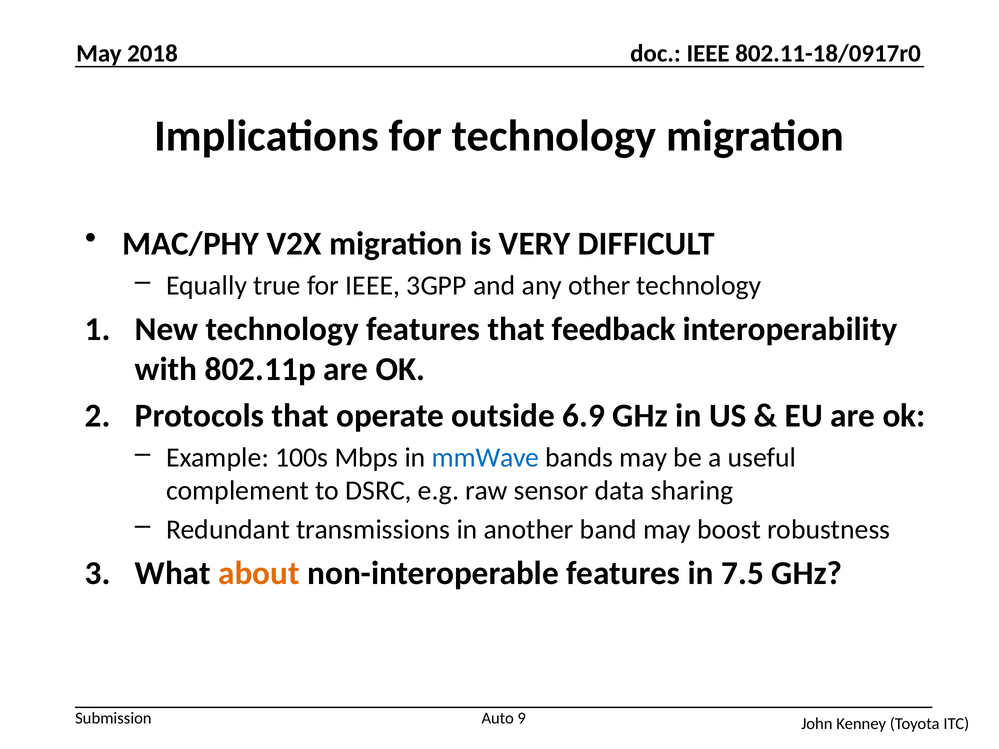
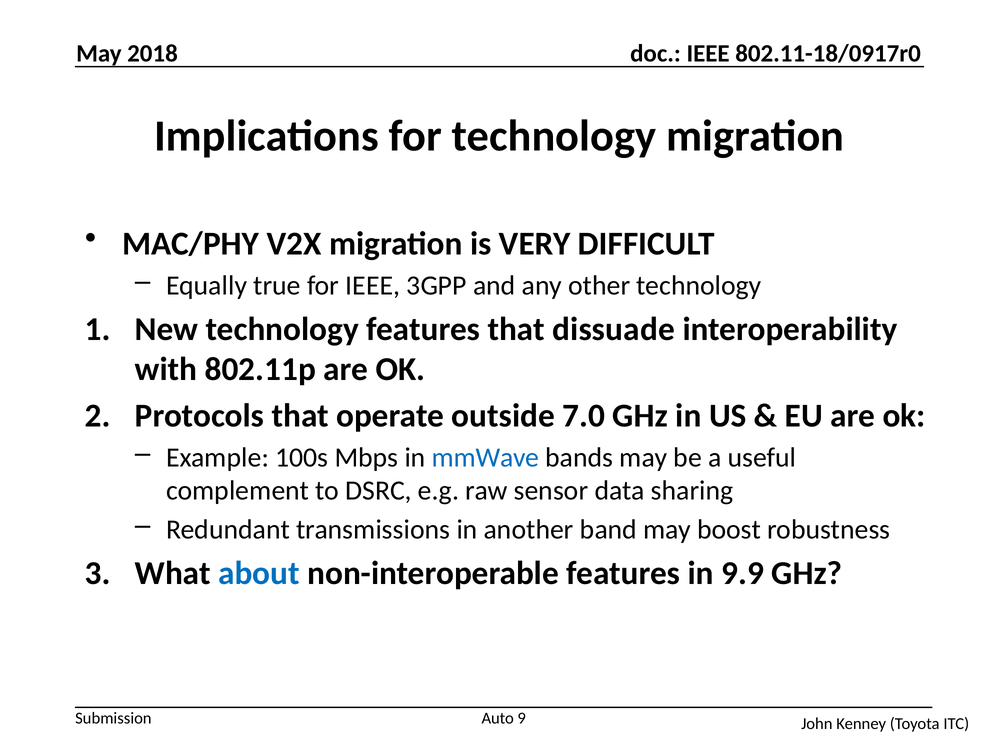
feedback: feedback -> dissuade
6.9: 6.9 -> 7.0
about colour: orange -> blue
7.5: 7.5 -> 9.9
